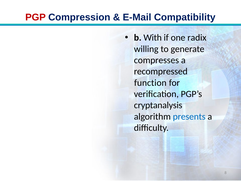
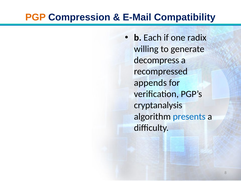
PGP colour: red -> orange
With: With -> Each
compresses: compresses -> decompress
function: function -> appends
